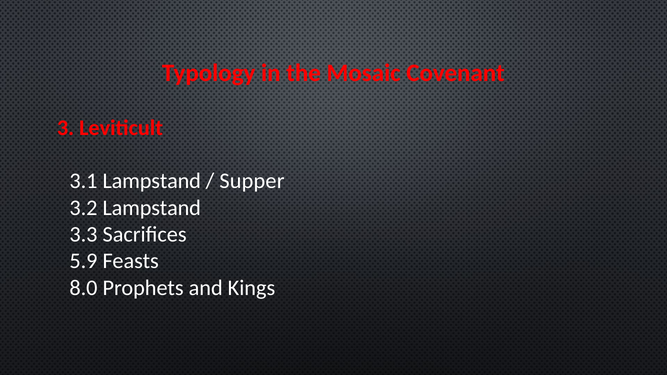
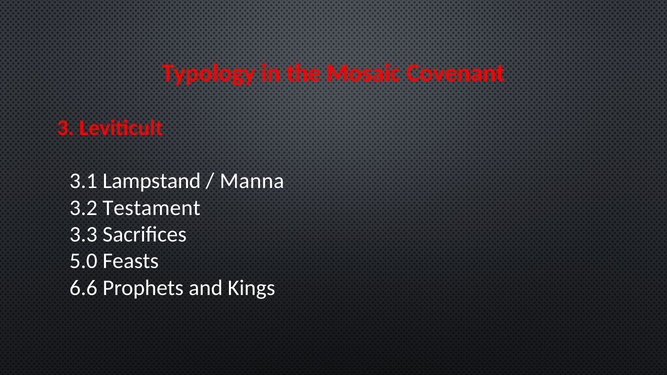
Supper: Supper -> Manna
3.2 Lampstand: Lampstand -> Testament
5.9: 5.9 -> 5.0
8.0: 8.0 -> 6.6
